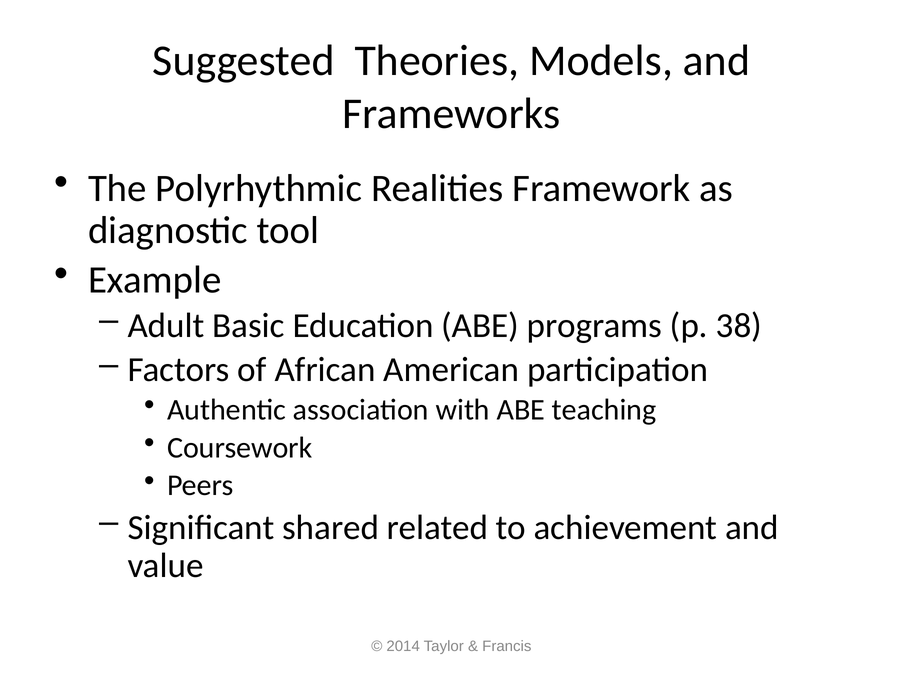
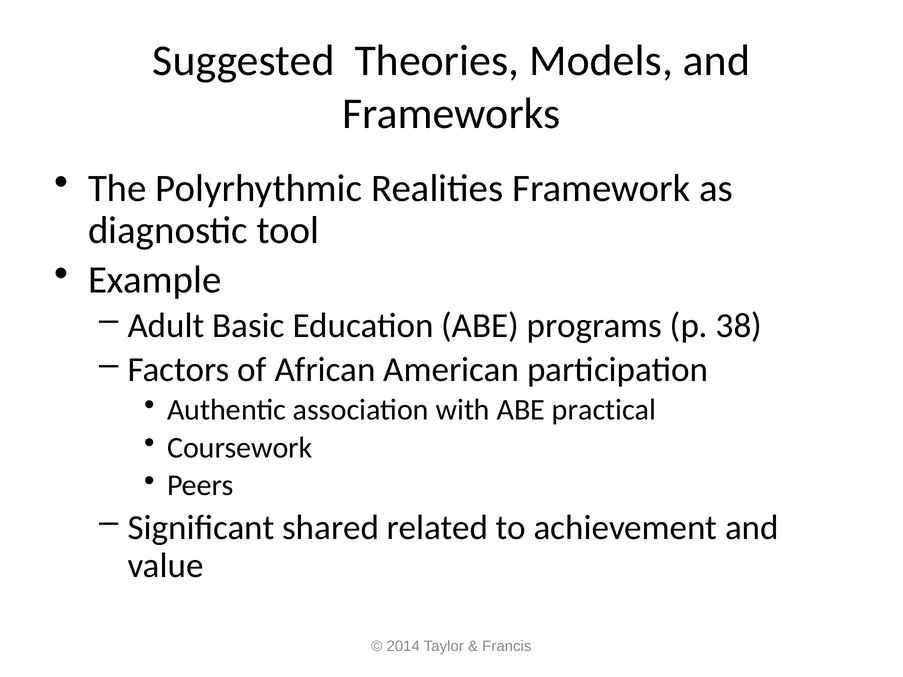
teaching: teaching -> practical
